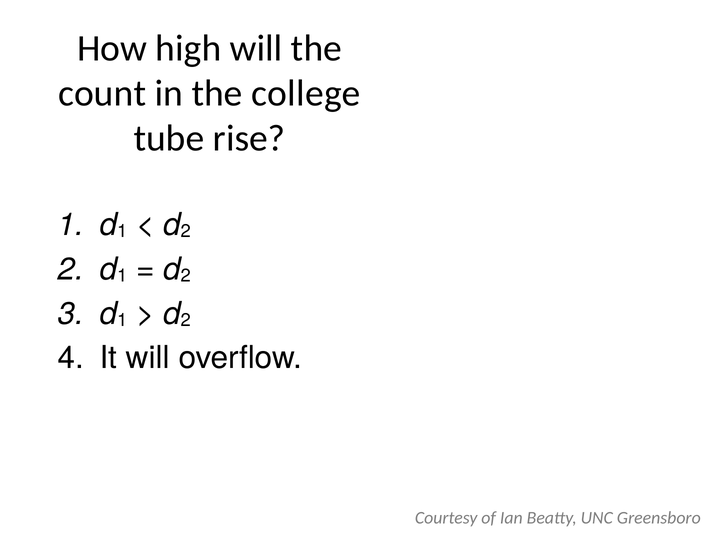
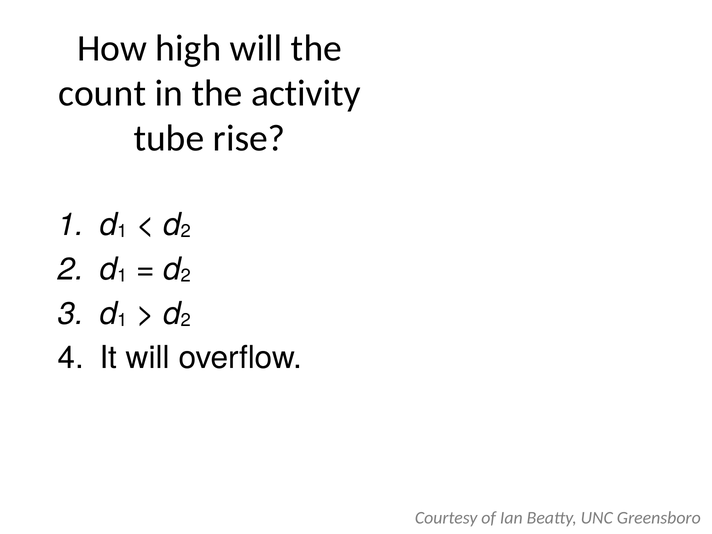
college: college -> activity
